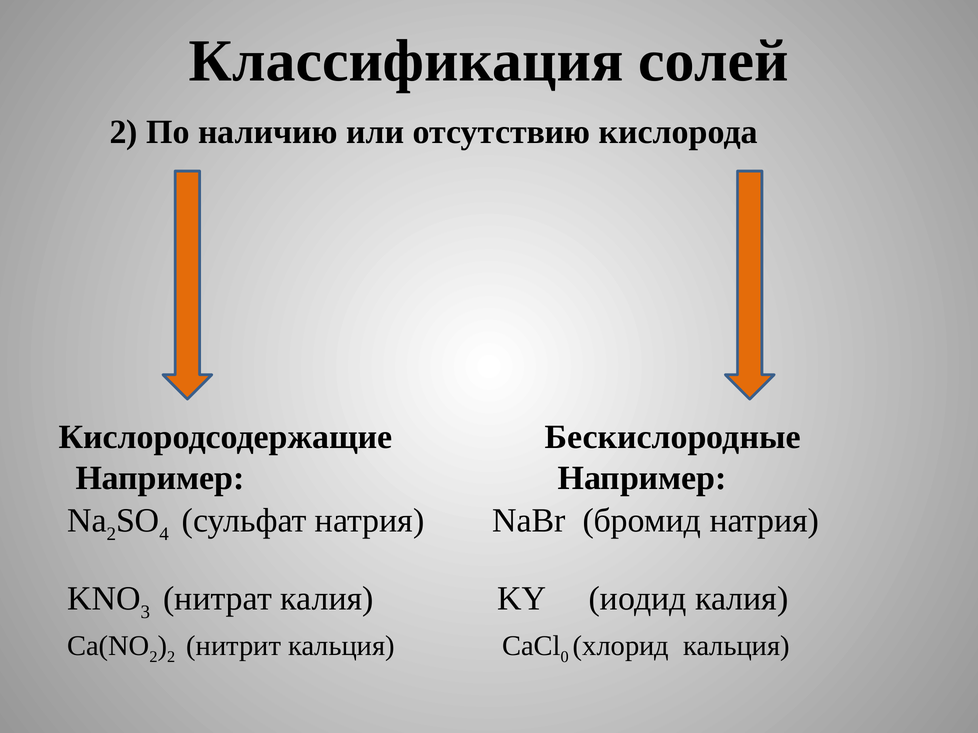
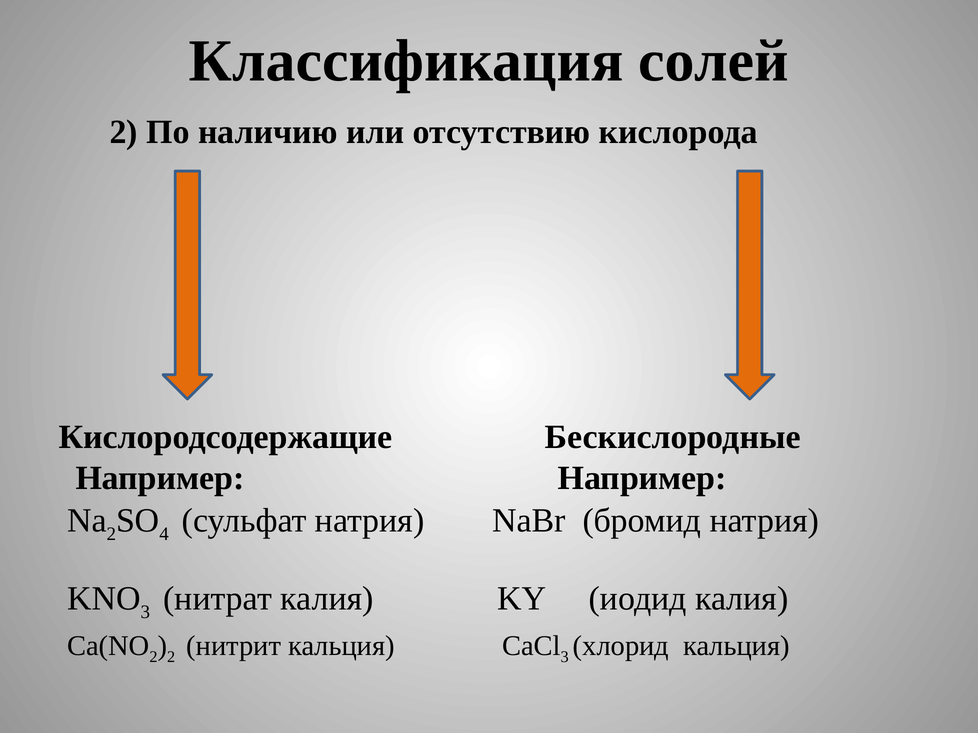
0 at (565, 657): 0 -> 3
